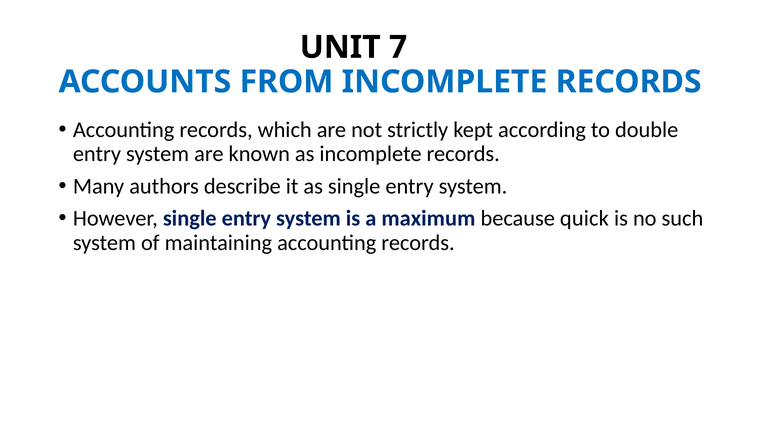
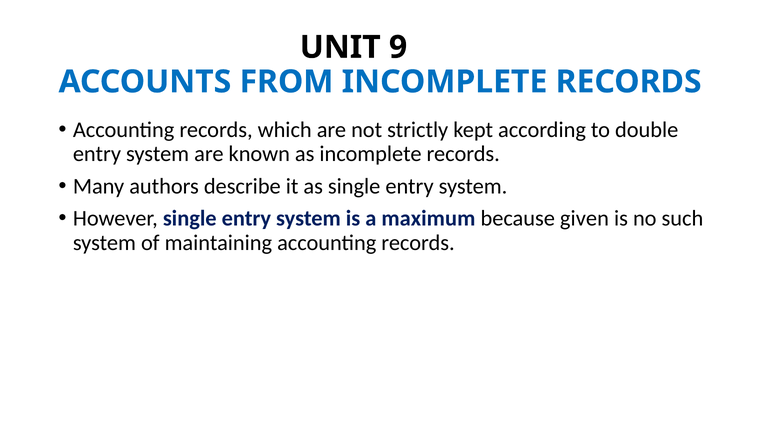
7: 7 -> 9
quick: quick -> given
